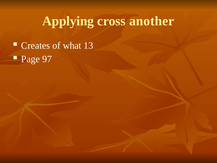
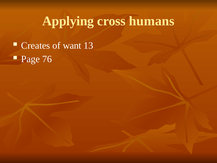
another: another -> humans
what: what -> want
97: 97 -> 76
